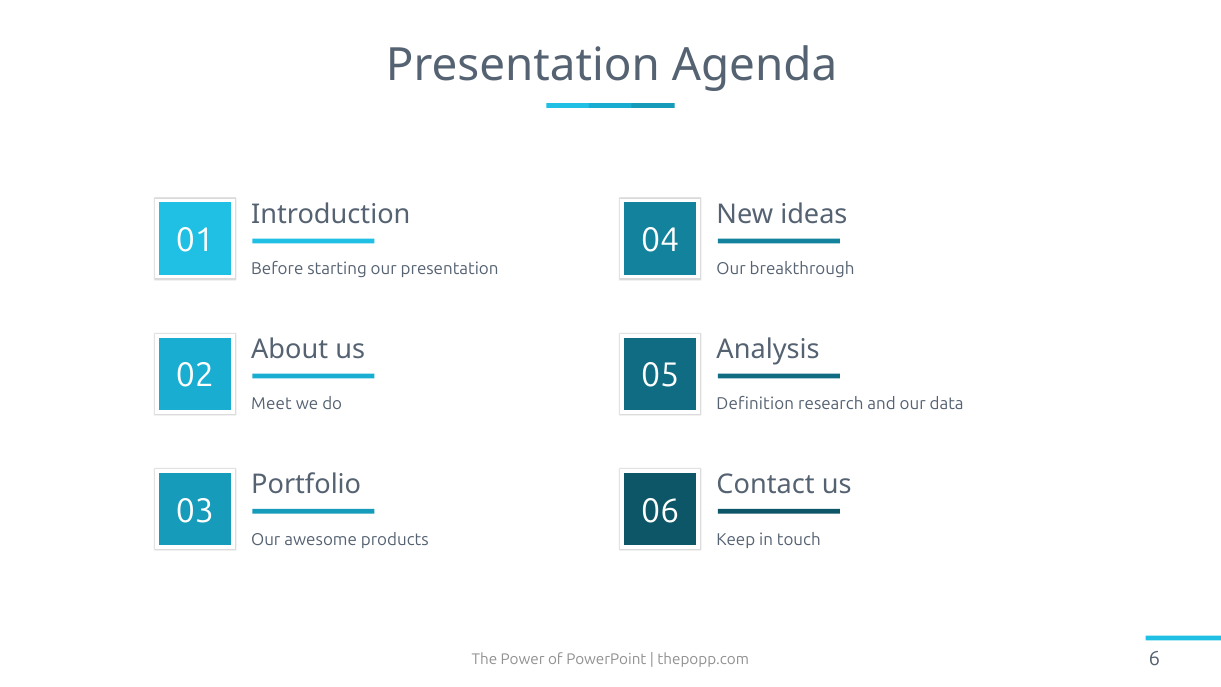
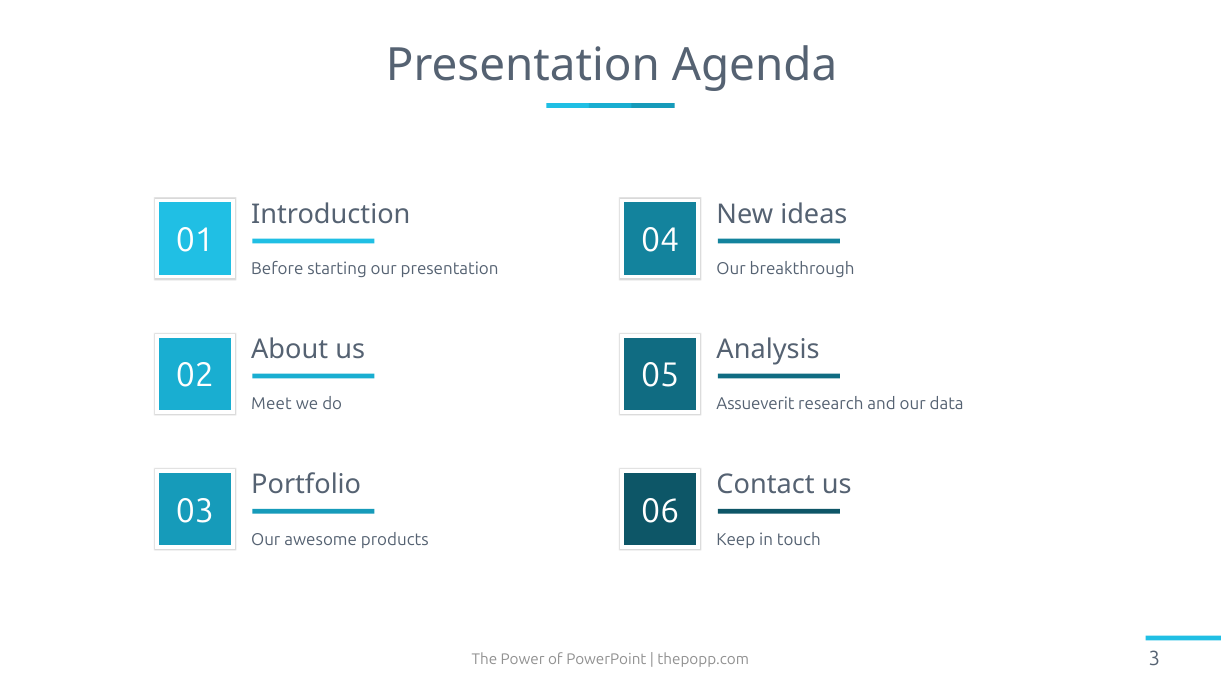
Definition: Definition -> Assueverit
6: 6 -> 3
